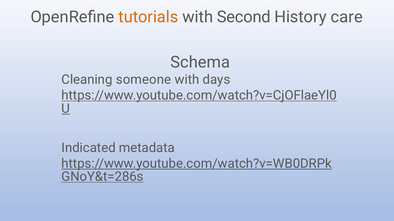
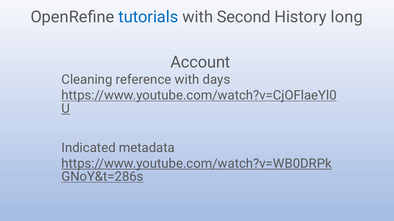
tutorials colour: orange -> blue
care: care -> long
Schema: Schema -> Account
someone: someone -> reference
